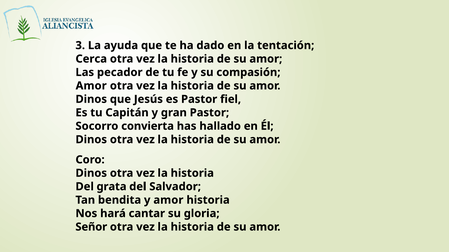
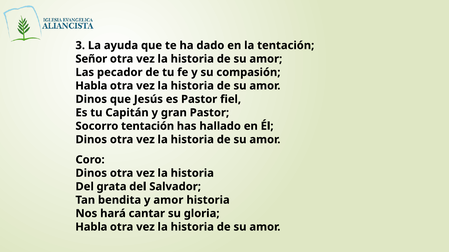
Cerca: Cerca -> Señor
Amor at (91, 86): Amor -> Habla
Socorro convierta: convierta -> tentación
Señor at (91, 227): Señor -> Habla
